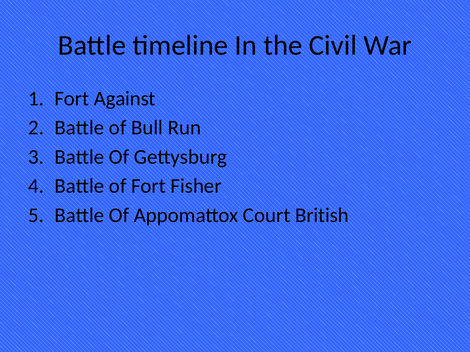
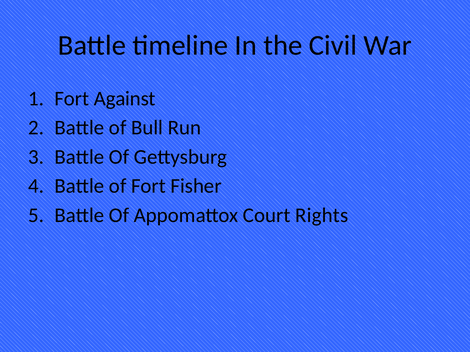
British: British -> Rights
